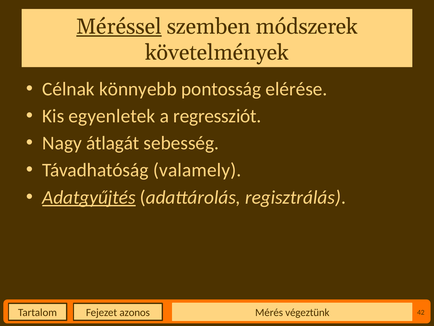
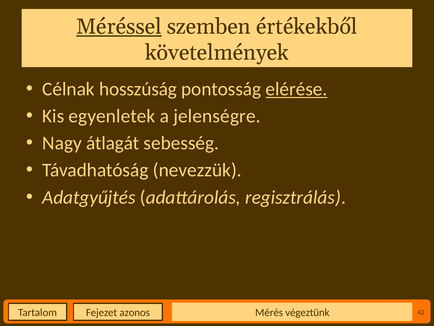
módszerek: módszerek -> értékekből
könnyebb: könnyebb -> hosszúság
elérése underline: none -> present
regressziót: regressziót -> jelenségre
valamely: valamely -> nevezzük
Adatgyűjtés underline: present -> none
